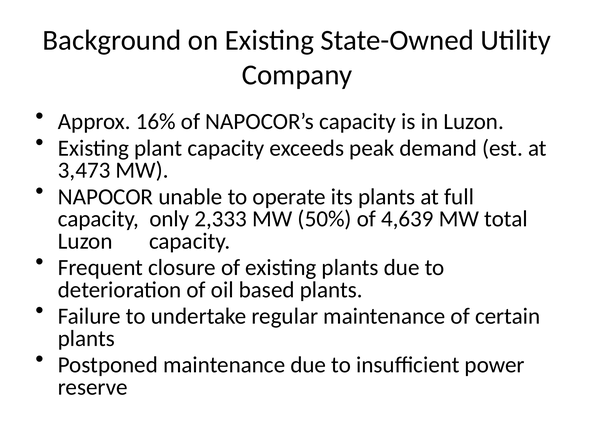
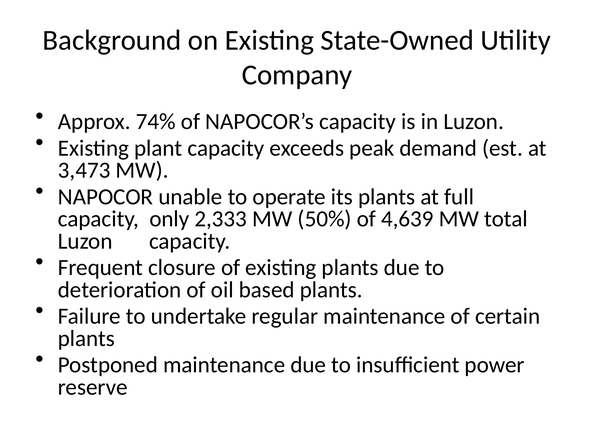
16%: 16% -> 74%
